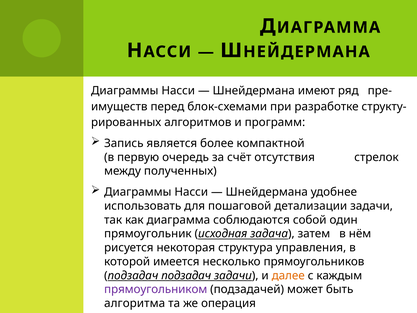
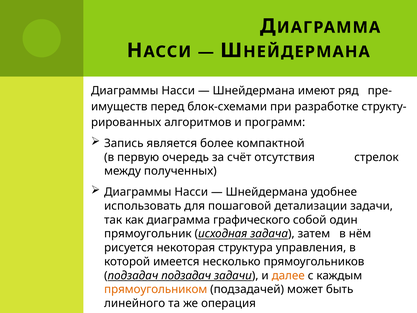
соблюдаются: соблюдаются -> графического
прямоугольником colour: purple -> orange
алгоритма: алгоритма -> линейного
